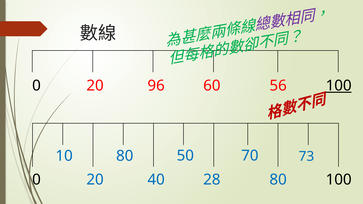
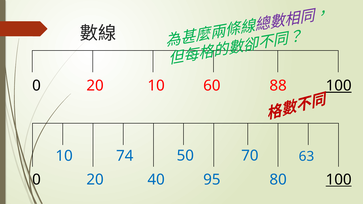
20 96: 96 -> 10
56: 56 -> 88
10 80: 80 -> 74
73: 73 -> 63
28: 28 -> 95
100 at (339, 180) underline: none -> present
